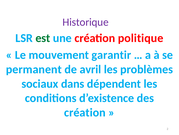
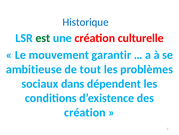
Historique colour: purple -> blue
politique: politique -> culturelle
permanent: permanent -> ambitieuse
avril: avril -> tout
